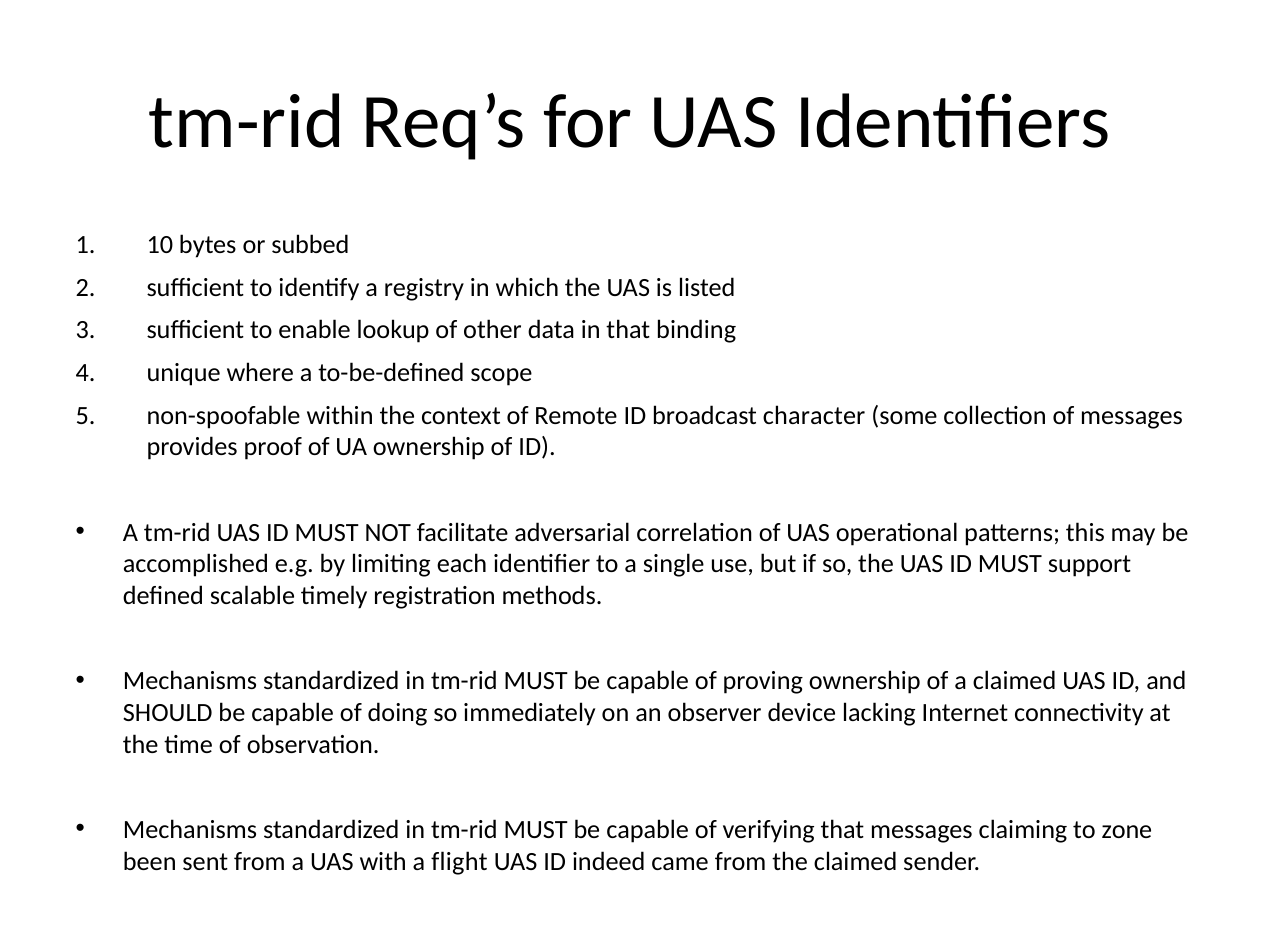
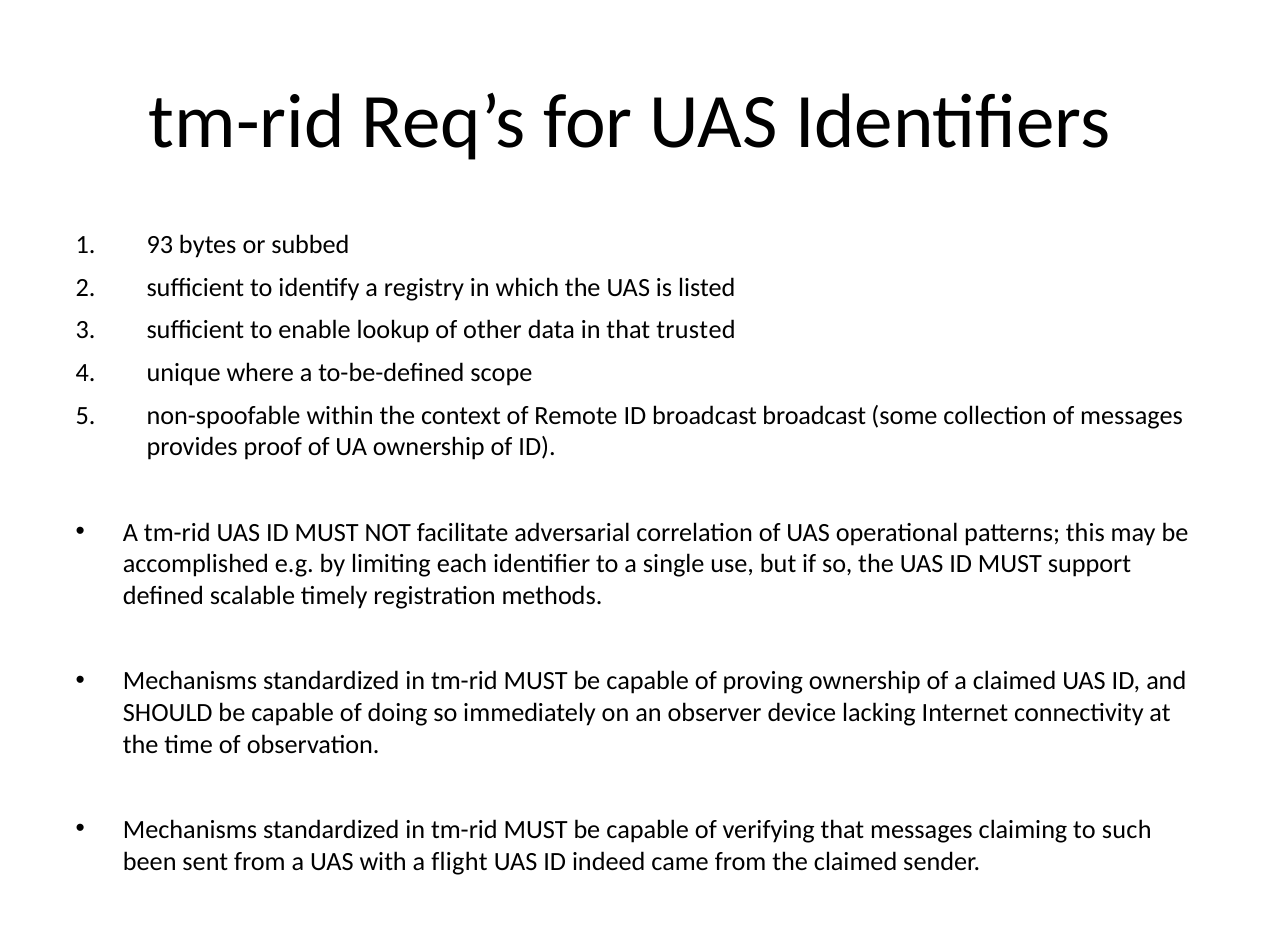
10: 10 -> 93
binding: binding -> trusted
broadcast character: character -> broadcast
zone: zone -> such
